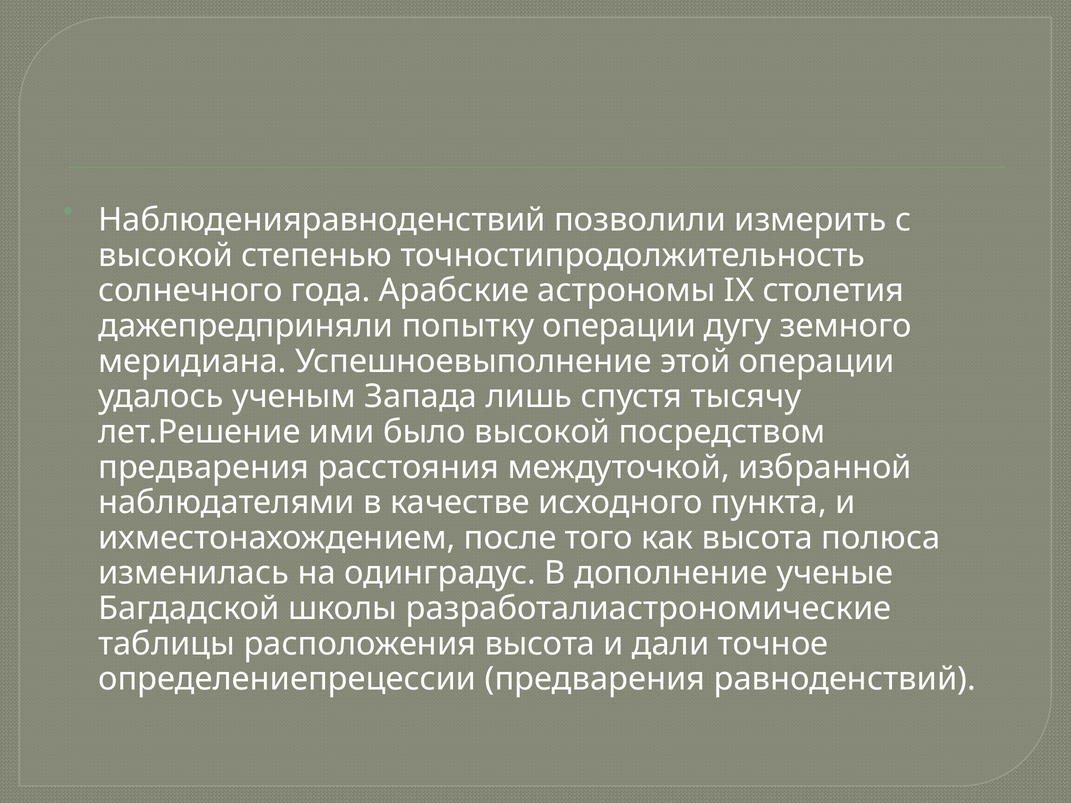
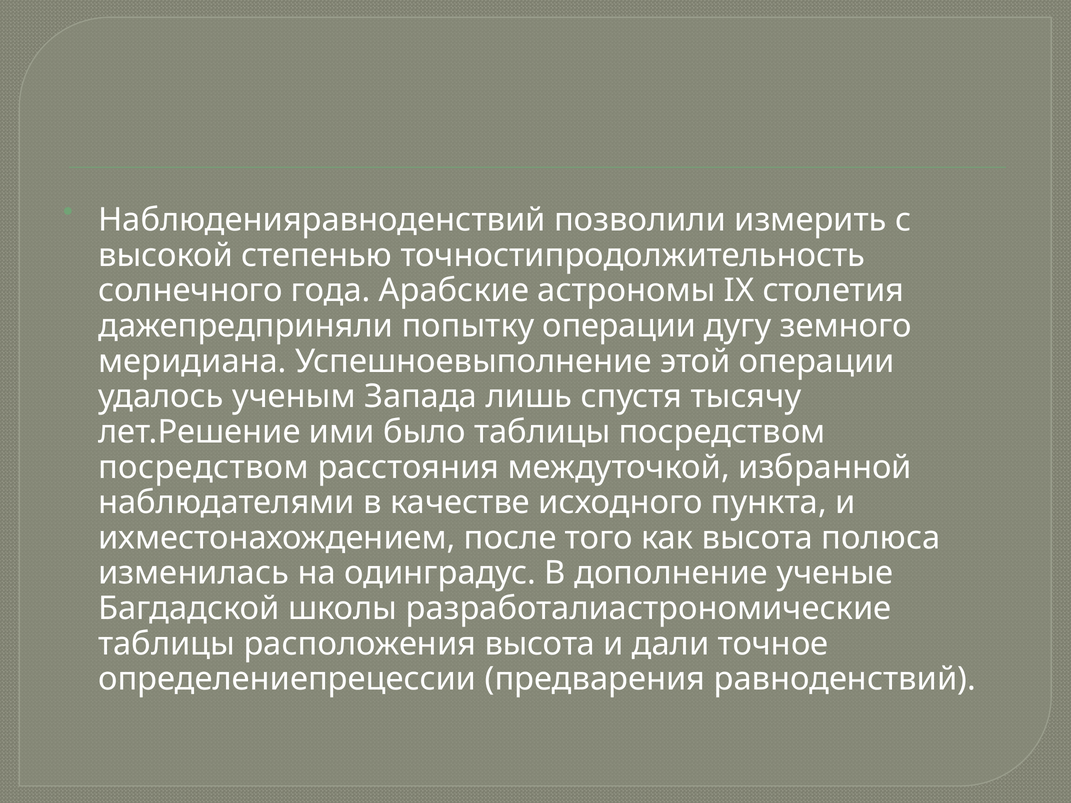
было высокой: высокой -> таблицы
предварения at (204, 467): предварения -> посредством
